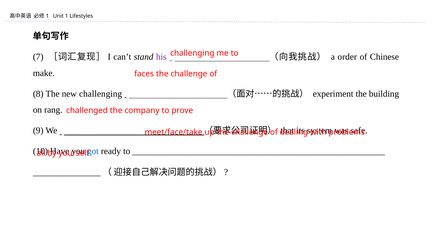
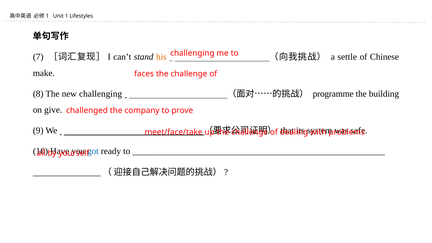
his colour: purple -> orange
order: order -> settle
experiment: experiment -> programme
rang: rang -> give
